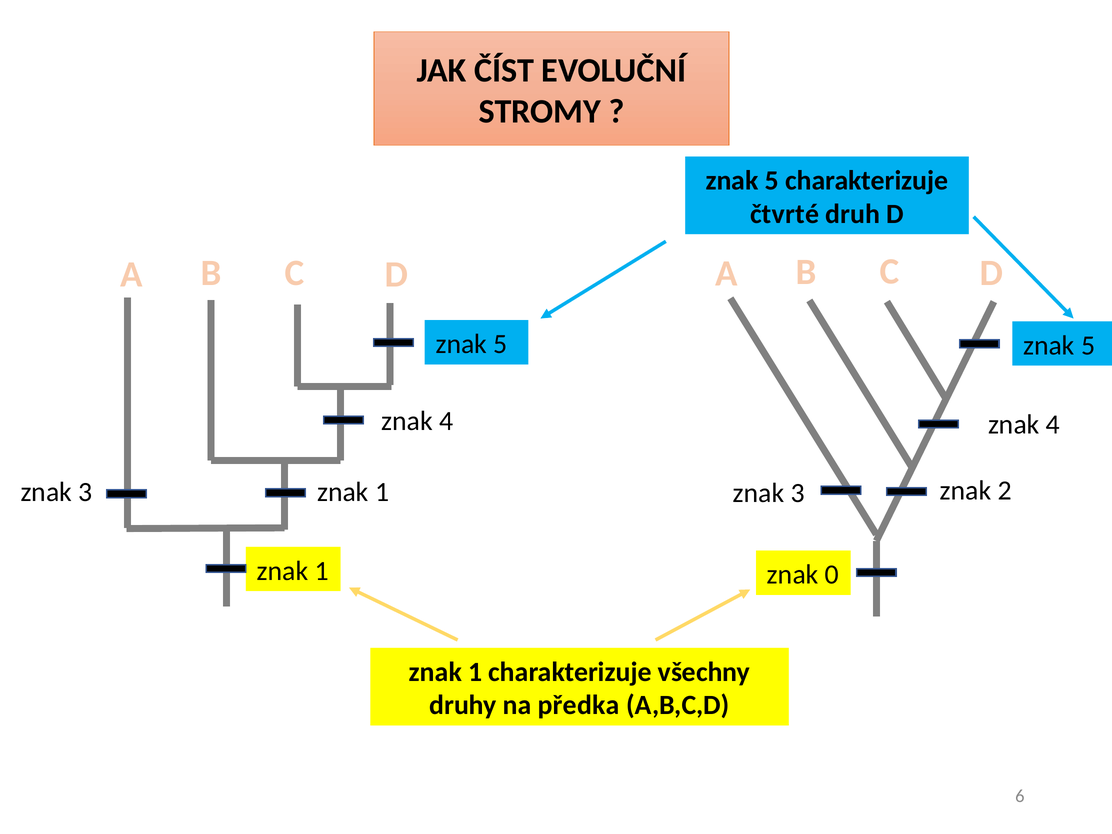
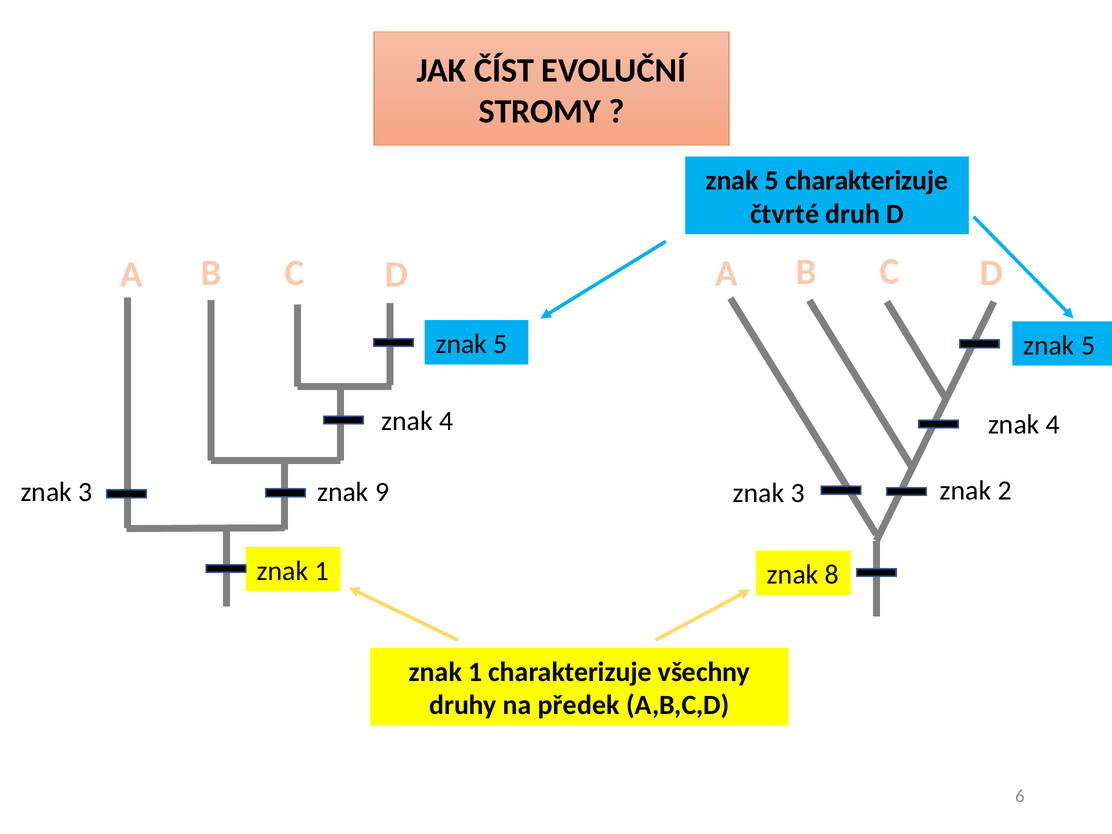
1 at (382, 492): 1 -> 9
0: 0 -> 8
předka: předka -> předek
